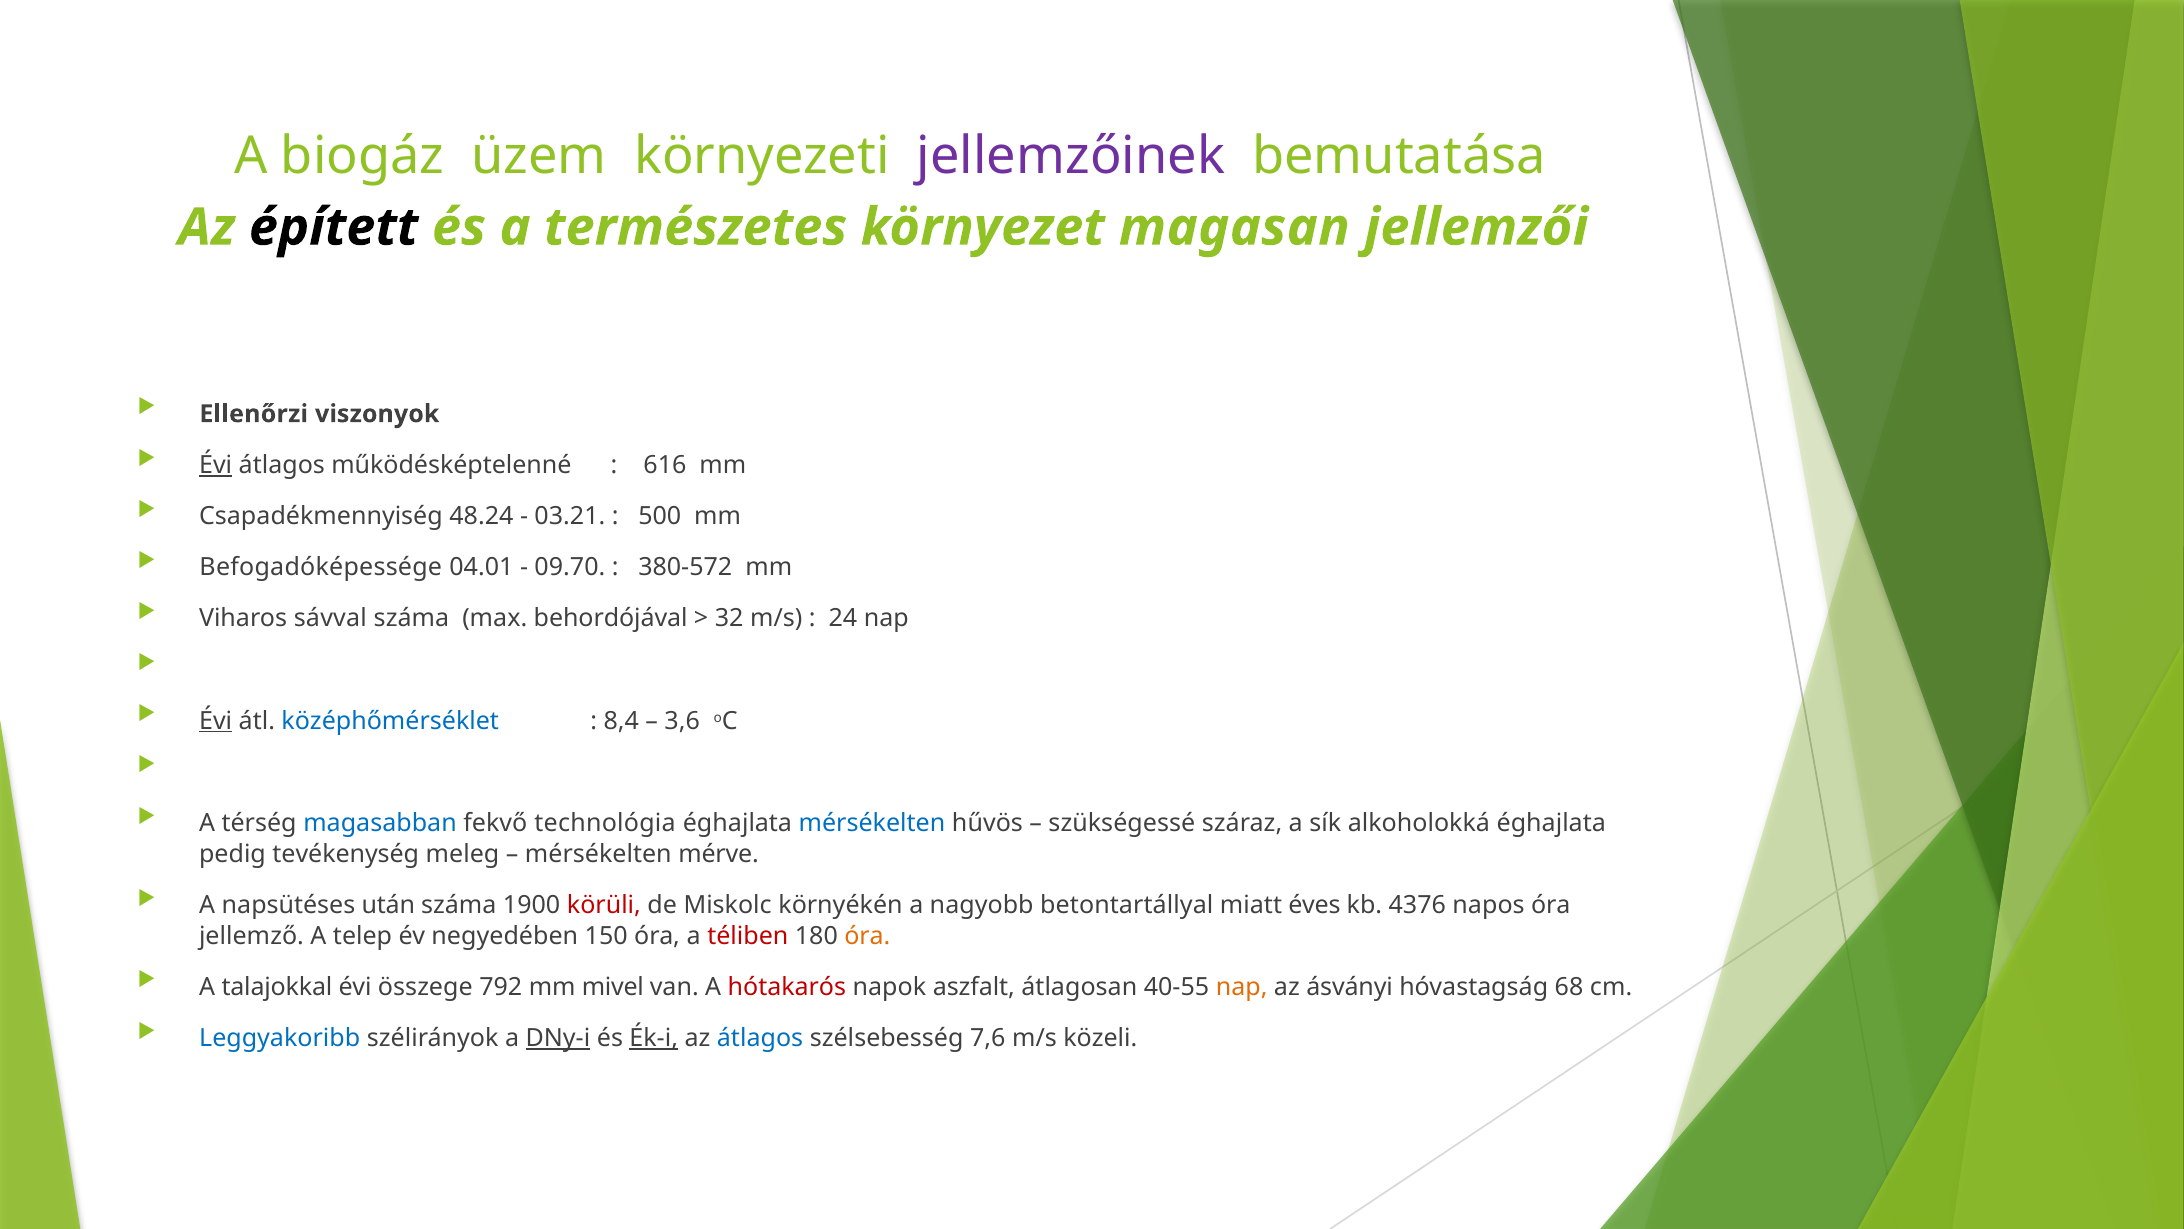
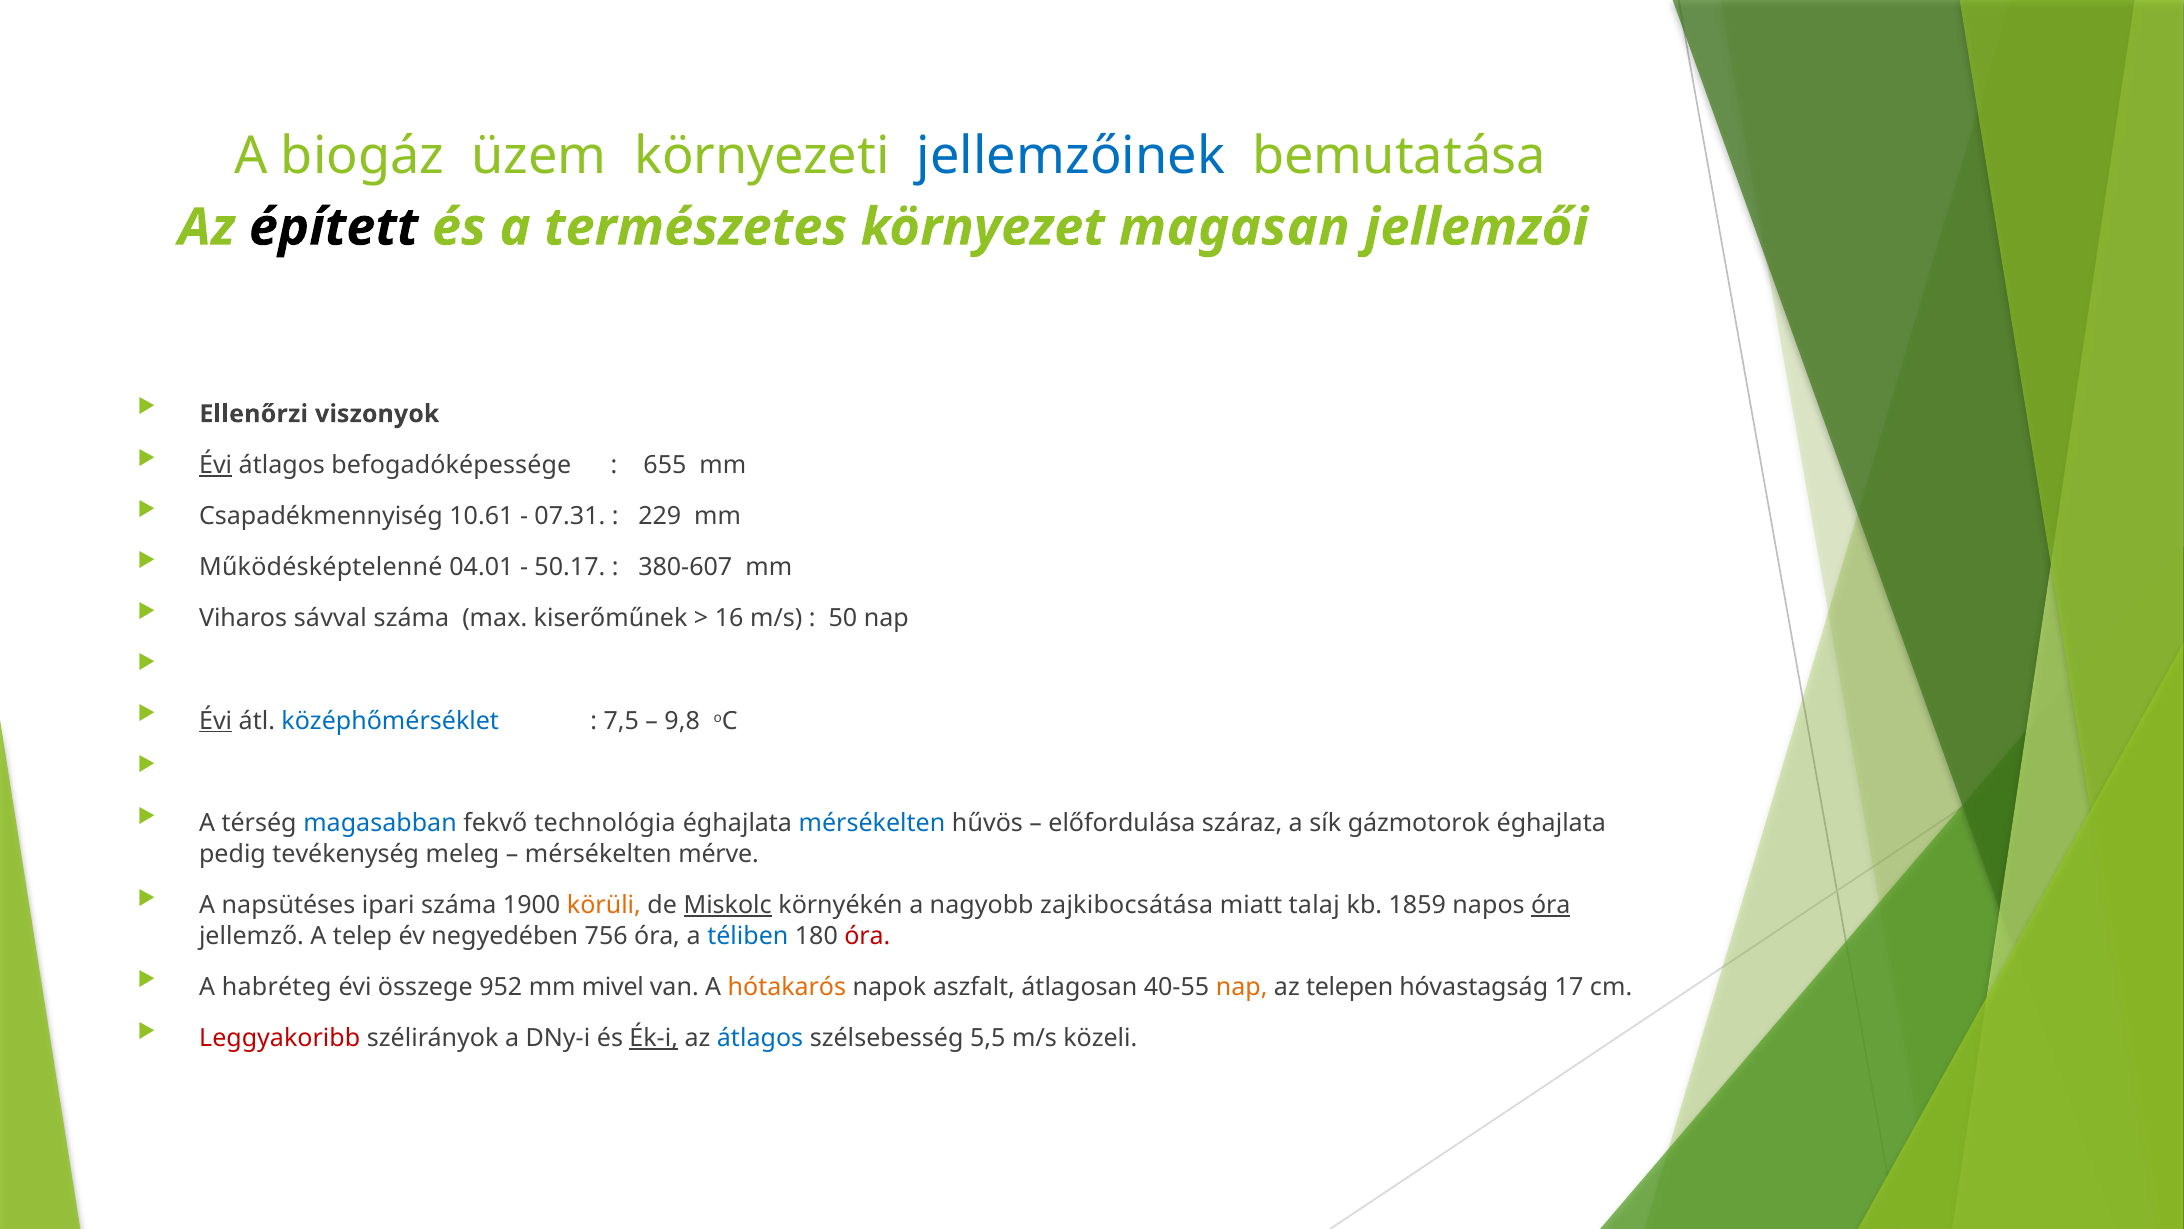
jellemzőinek colour: purple -> blue
működésképtelenné: működésképtelenné -> befogadóképessége
616: 616 -> 655
48.24: 48.24 -> 10.61
03.21: 03.21 -> 07.31
500: 500 -> 229
Befogadóképessége: Befogadóképessége -> Működésképtelenné
09.70: 09.70 -> 50.17
380-572: 380-572 -> 380-607
behordójával: behordójával -> kiserőműnek
32: 32 -> 16
24: 24 -> 50
8,4: 8,4 -> 7,5
3,6: 3,6 -> 9,8
szükségessé: szükségessé -> előfordulása
alkoholokká: alkoholokká -> gázmotorok
után: után -> ipari
körüli colour: red -> orange
Miskolc underline: none -> present
betontartállyal: betontartállyal -> zajkibocsátása
éves: éves -> talaj
4376: 4376 -> 1859
óra at (1551, 905) underline: none -> present
150: 150 -> 756
téliben colour: red -> blue
óra at (867, 935) colour: orange -> red
talajokkal: talajokkal -> habréteg
792: 792 -> 952
hótakarós colour: red -> orange
ásványi: ásványi -> telepen
68: 68 -> 17
Leggyakoribb colour: blue -> red
DNy-i underline: present -> none
7,6: 7,6 -> 5,5
